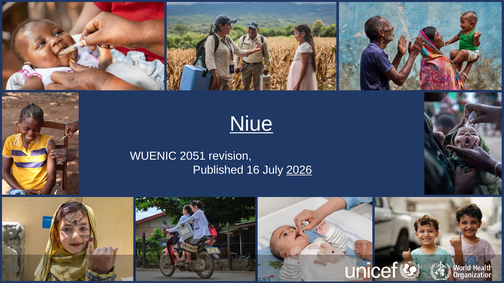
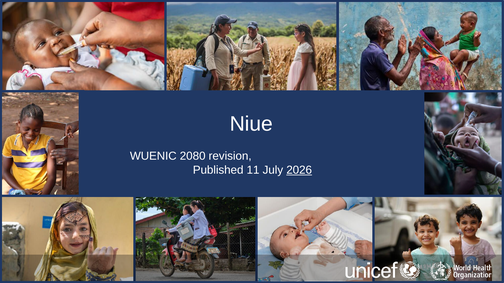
Niue underline: present -> none
2051: 2051 -> 2080
16: 16 -> 11
